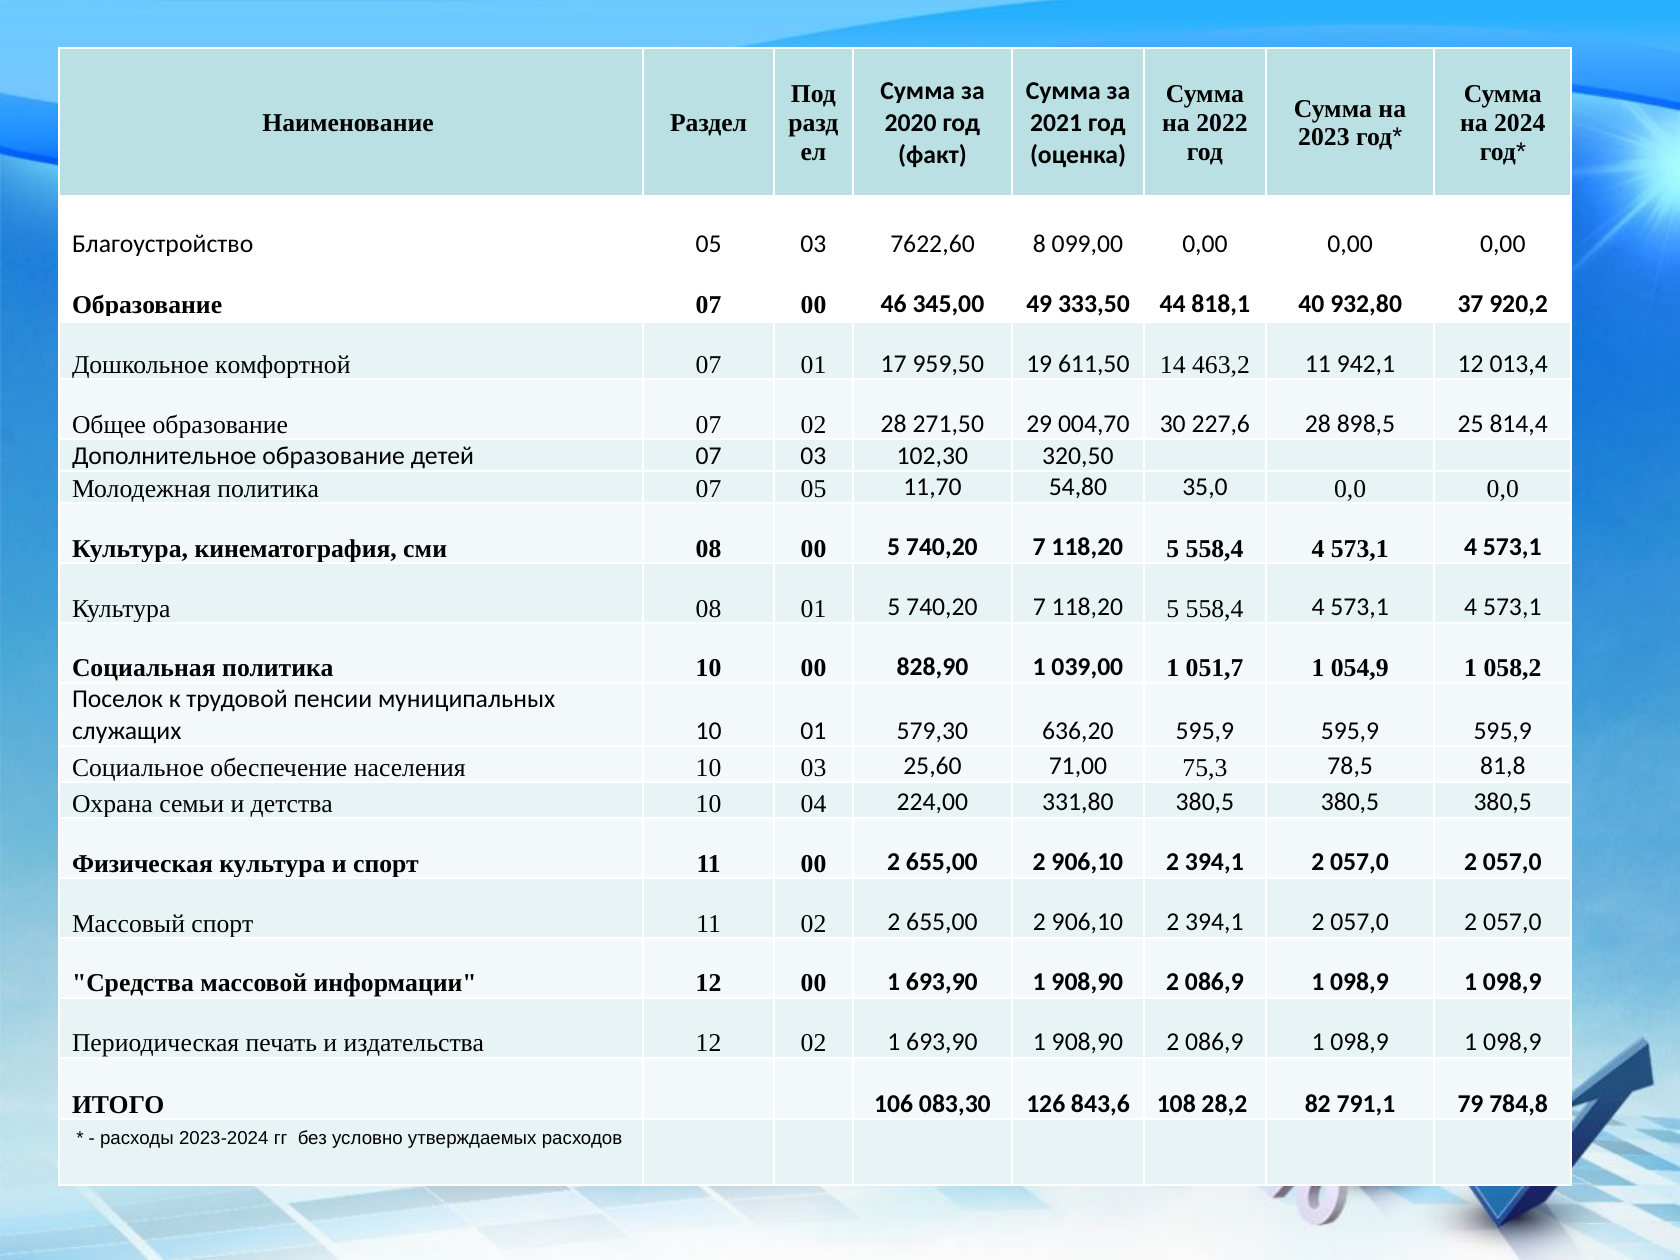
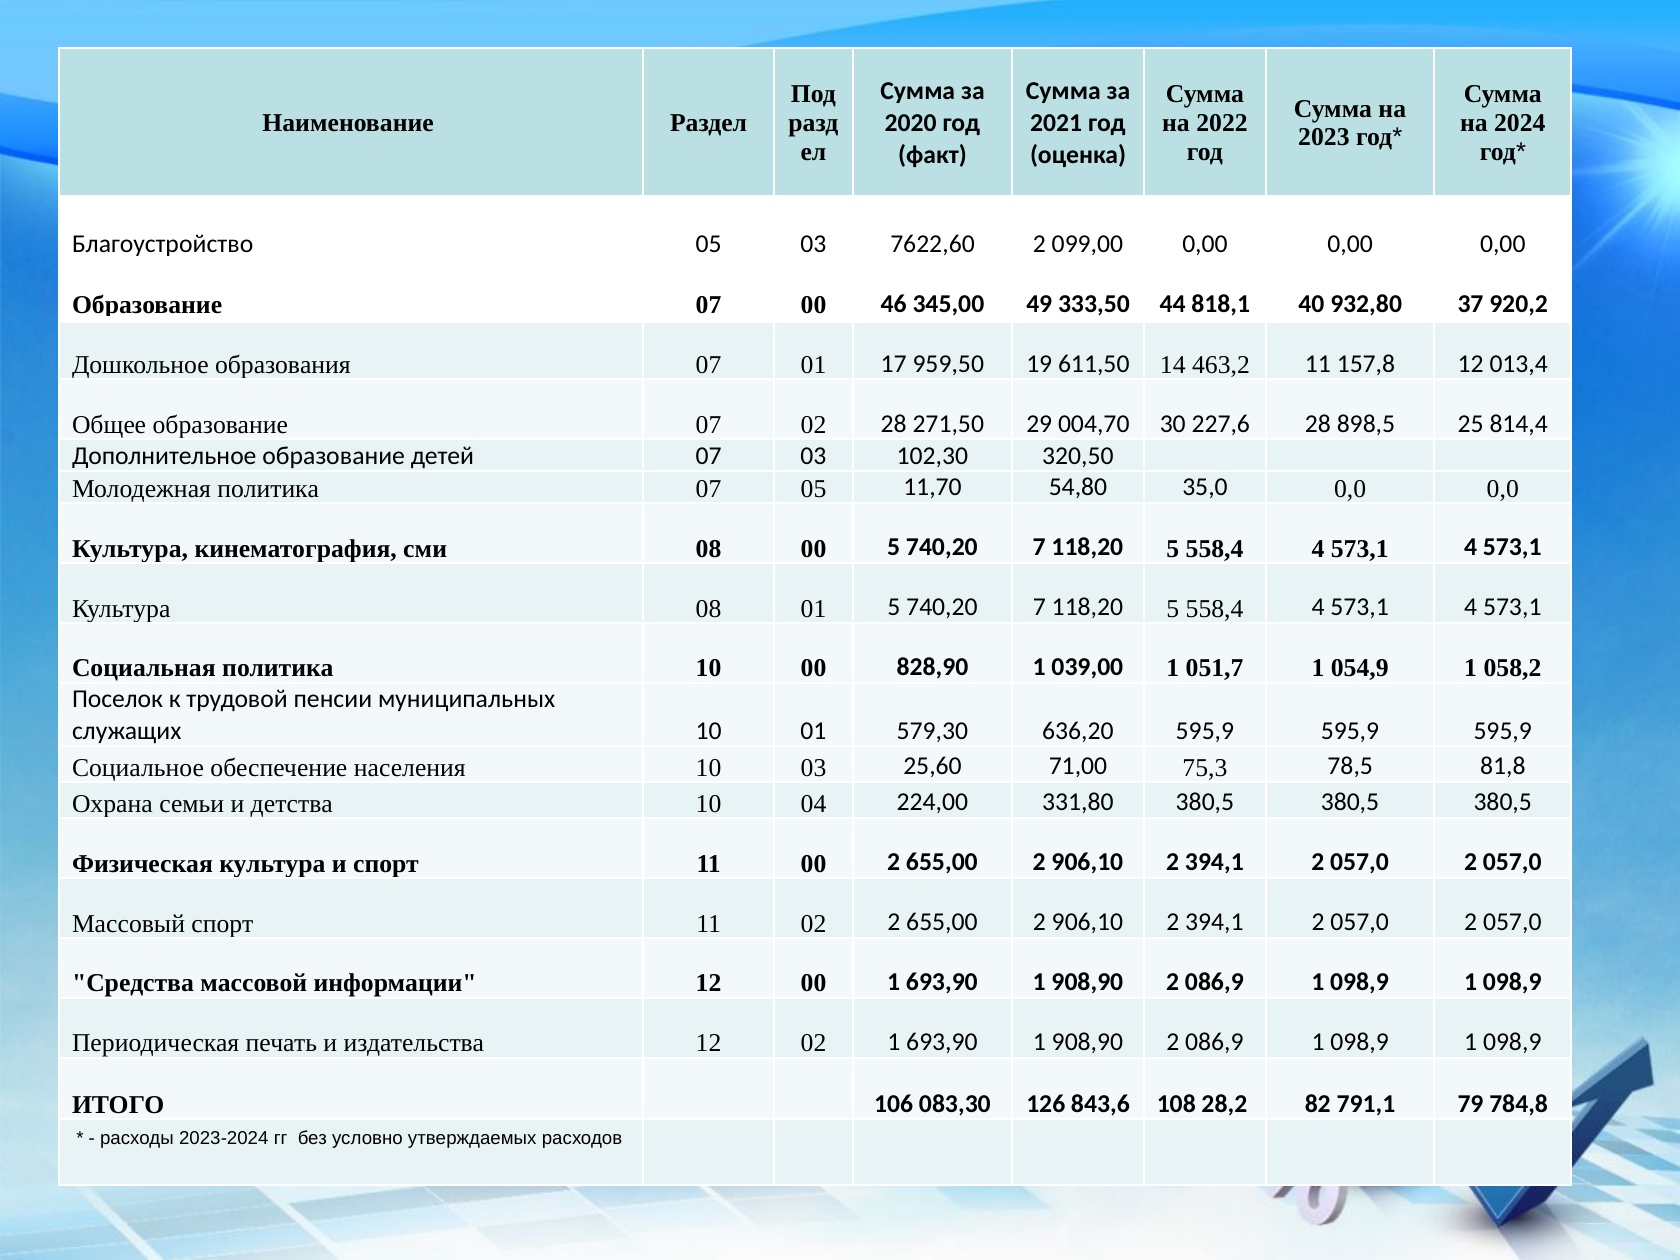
7622,60 8: 8 -> 2
комфортной: комфортной -> образования
942,1: 942,1 -> 157,8
